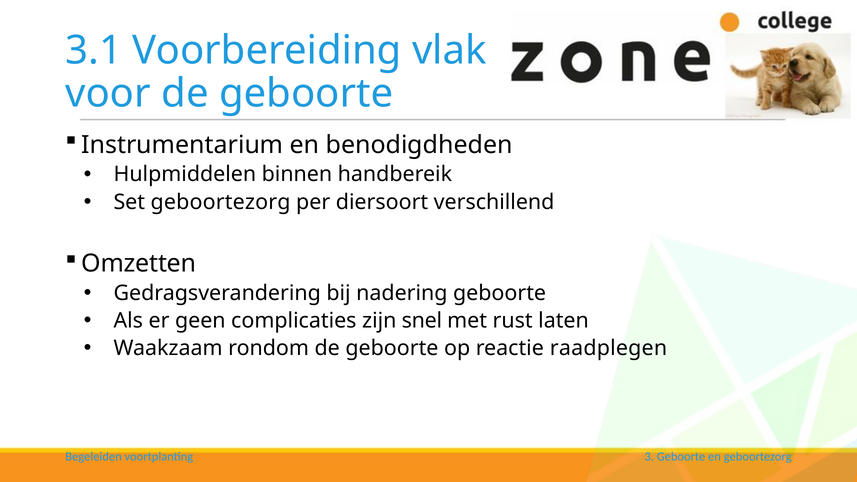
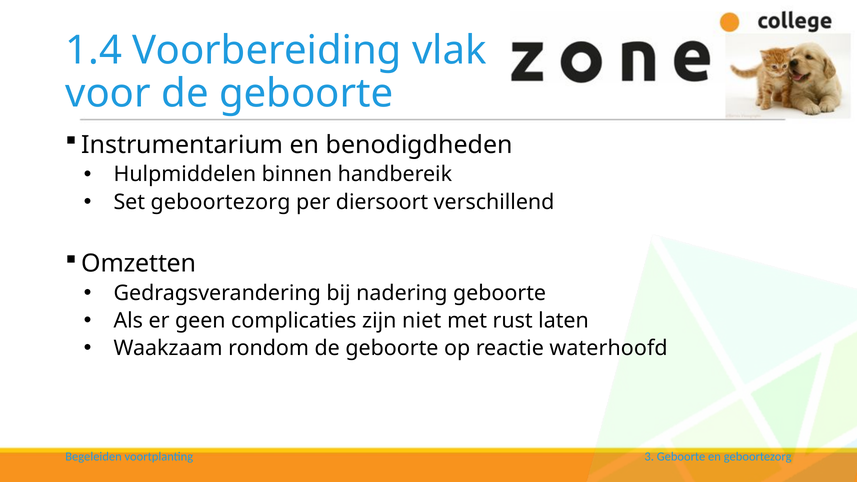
3.1: 3.1 -> 1.4
snel: snel -> niet
raadplegen: raadplegen -> waterhoofd
